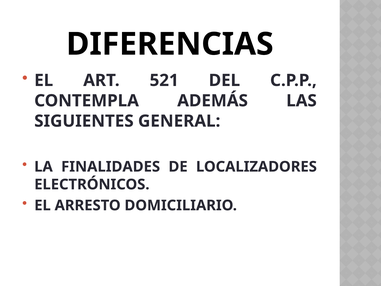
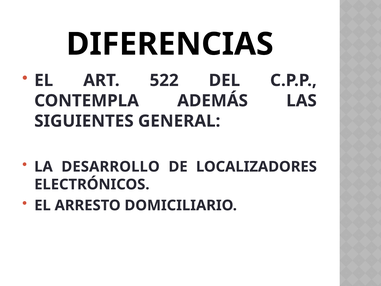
521: 521 -> 522
FINALIDADES: FINALIDADES -> DESARROLLO
